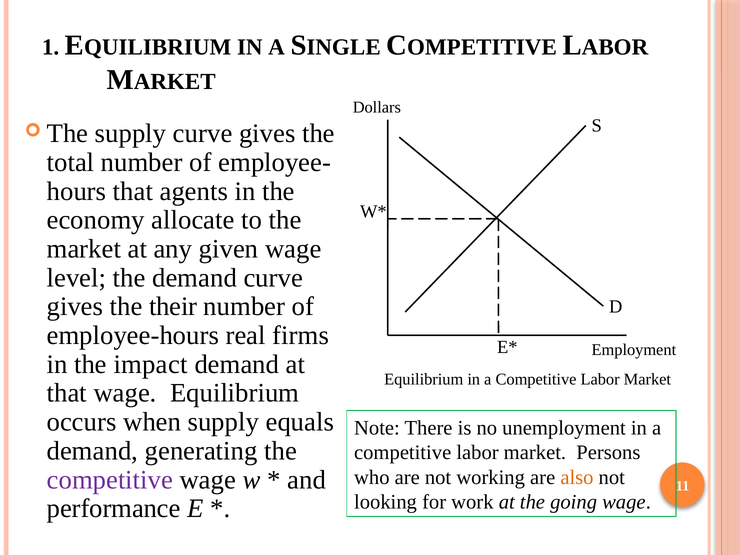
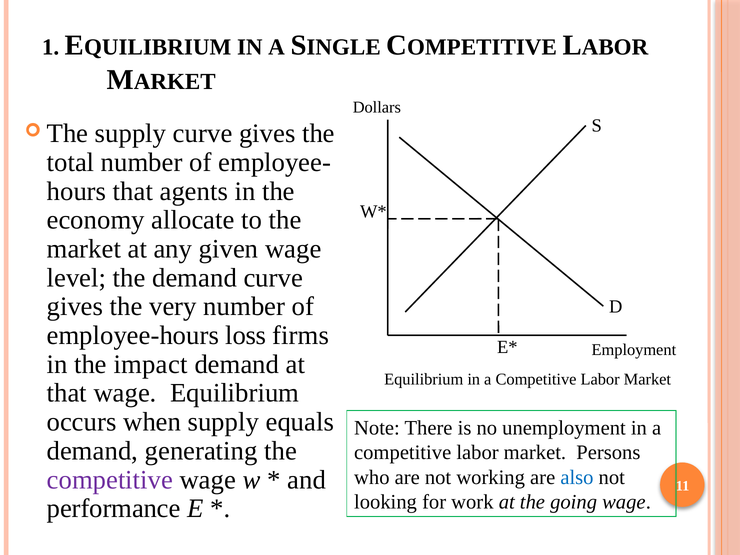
their: their -> very
real: real -> loss
also colour: orange -> blue
